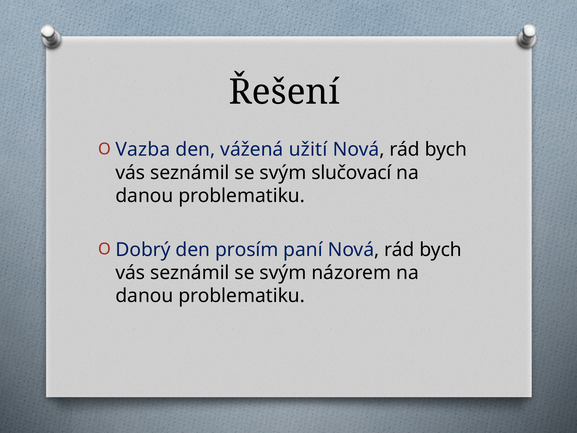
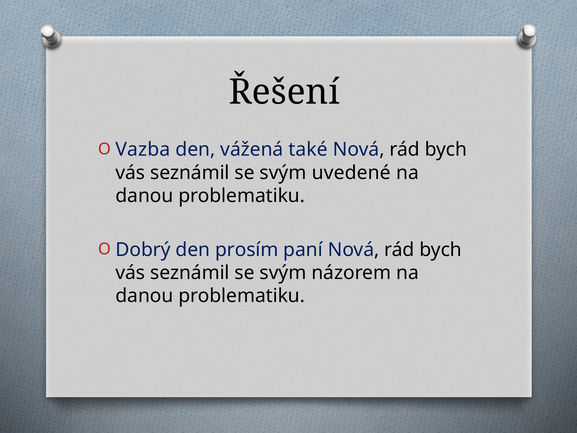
užití: užití -> také
slučovací: slučovací -> uvedené
